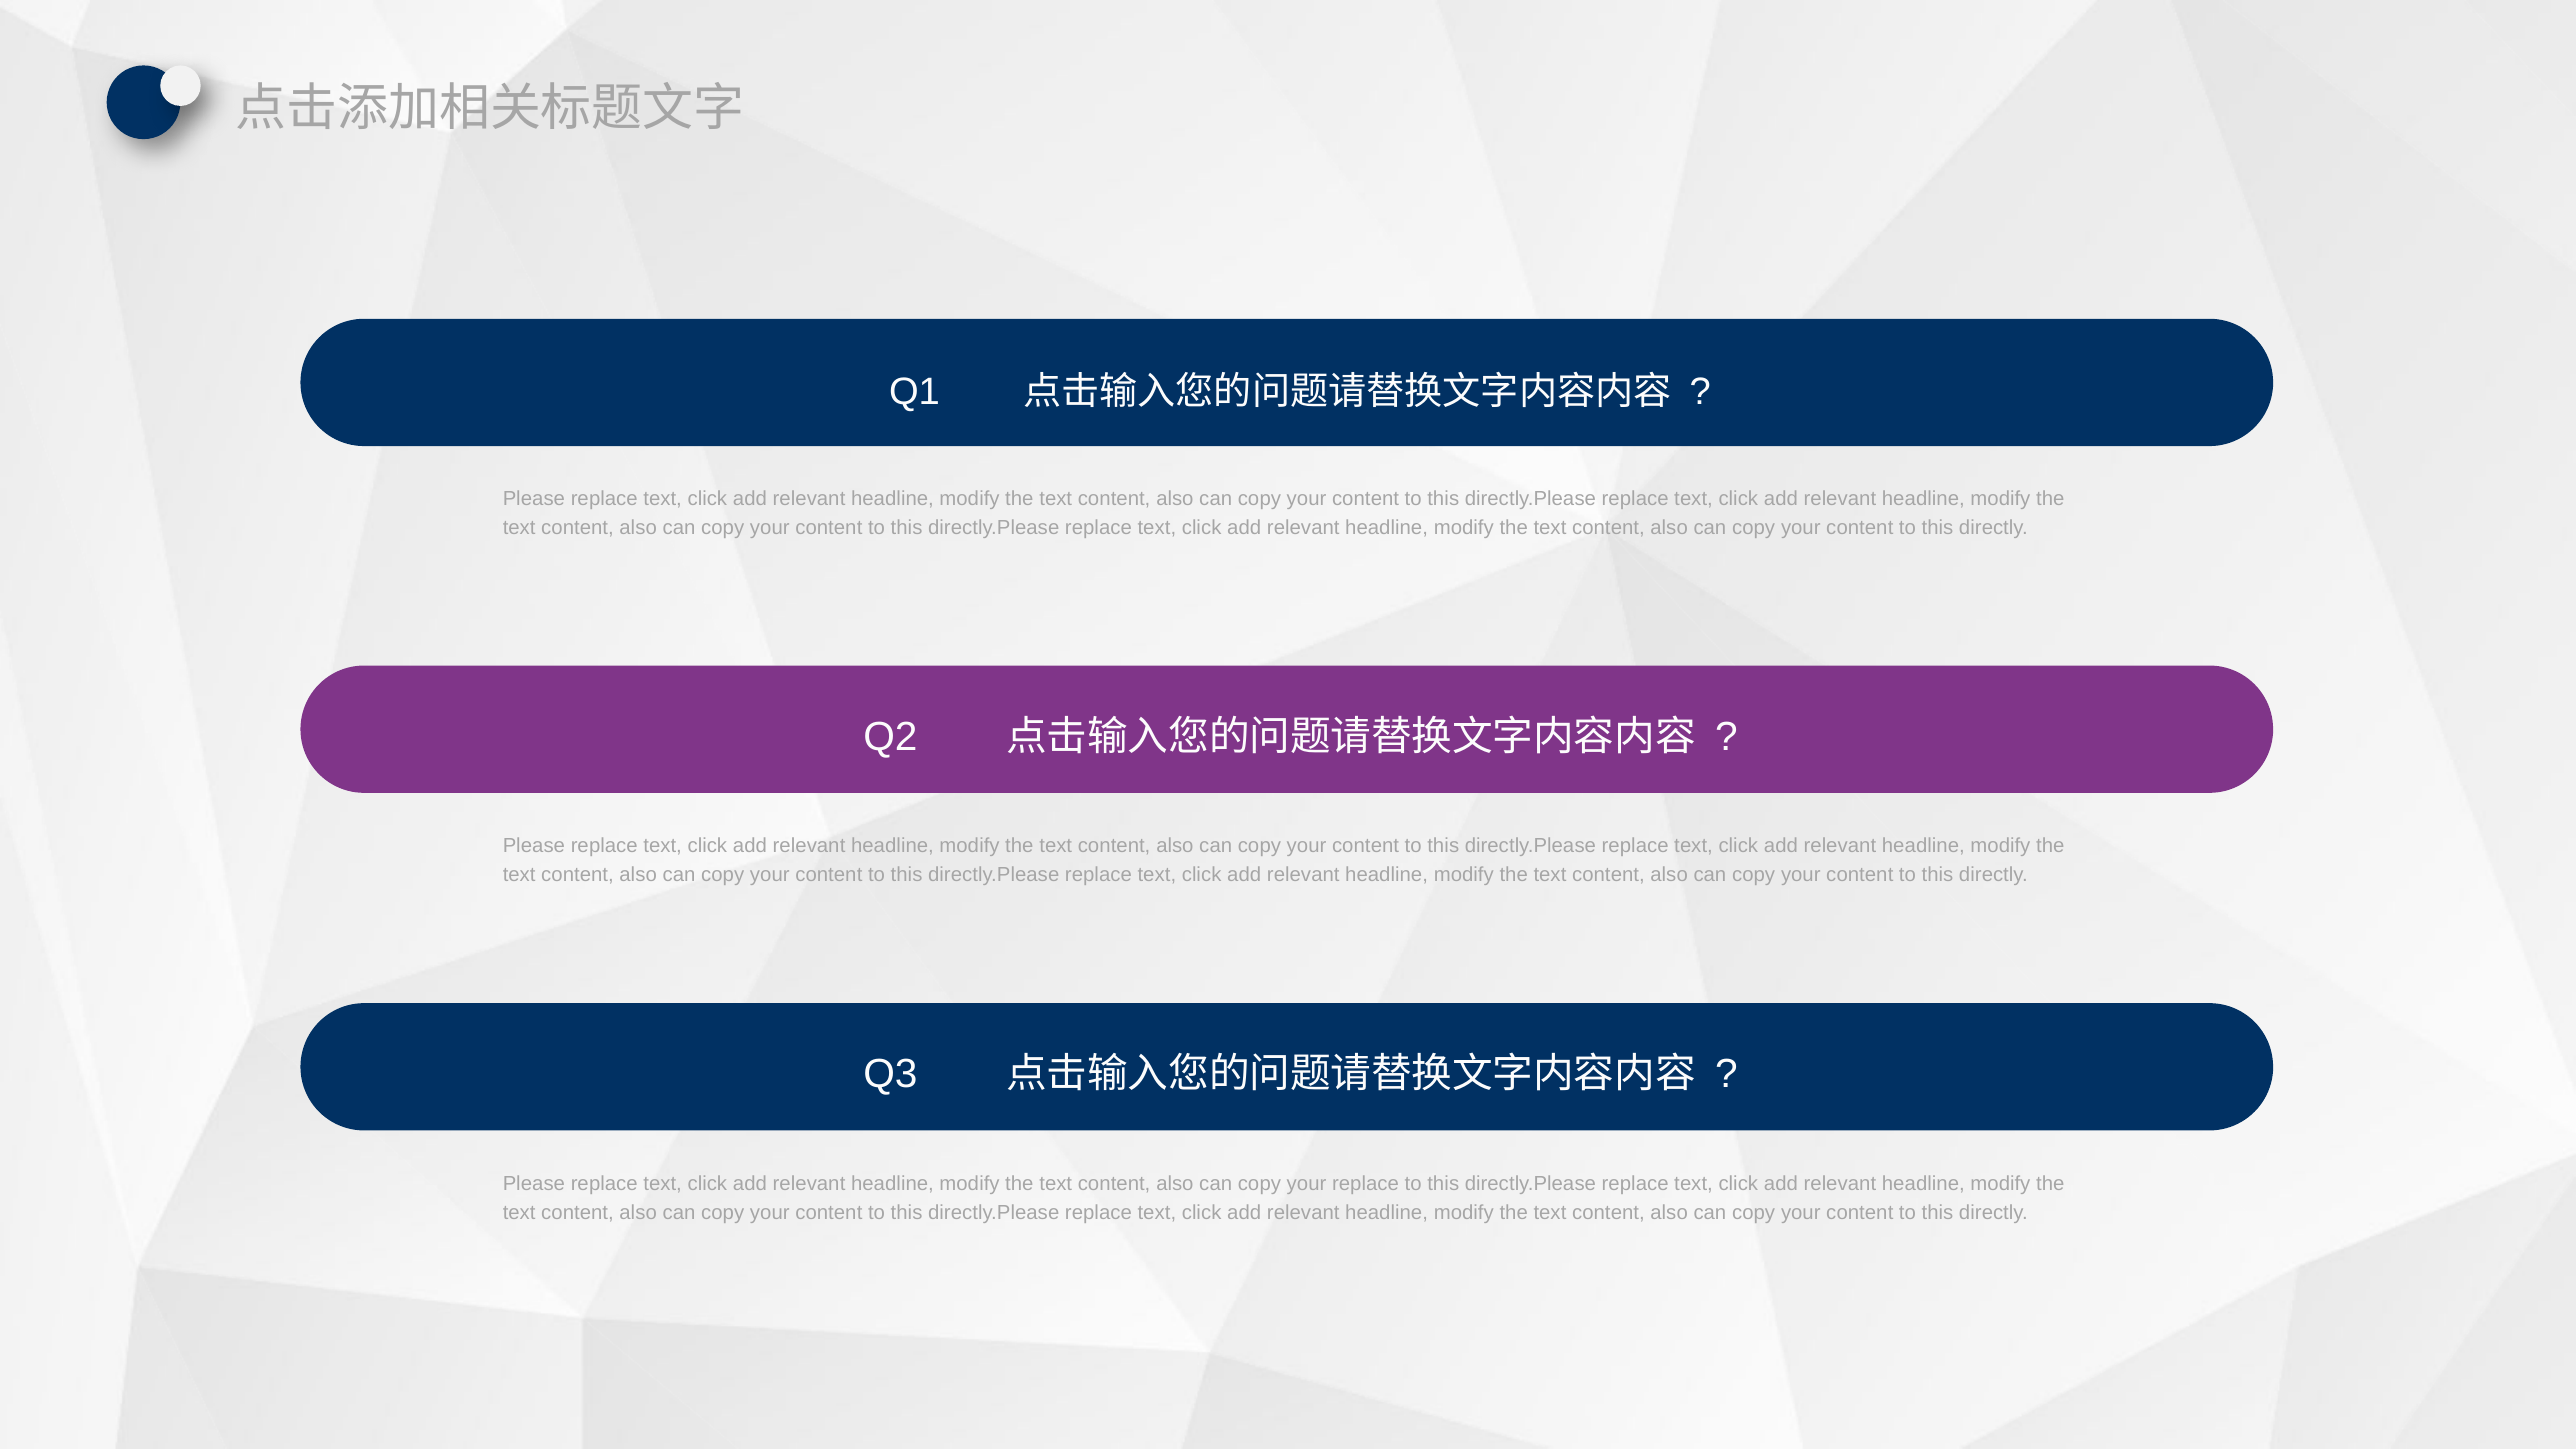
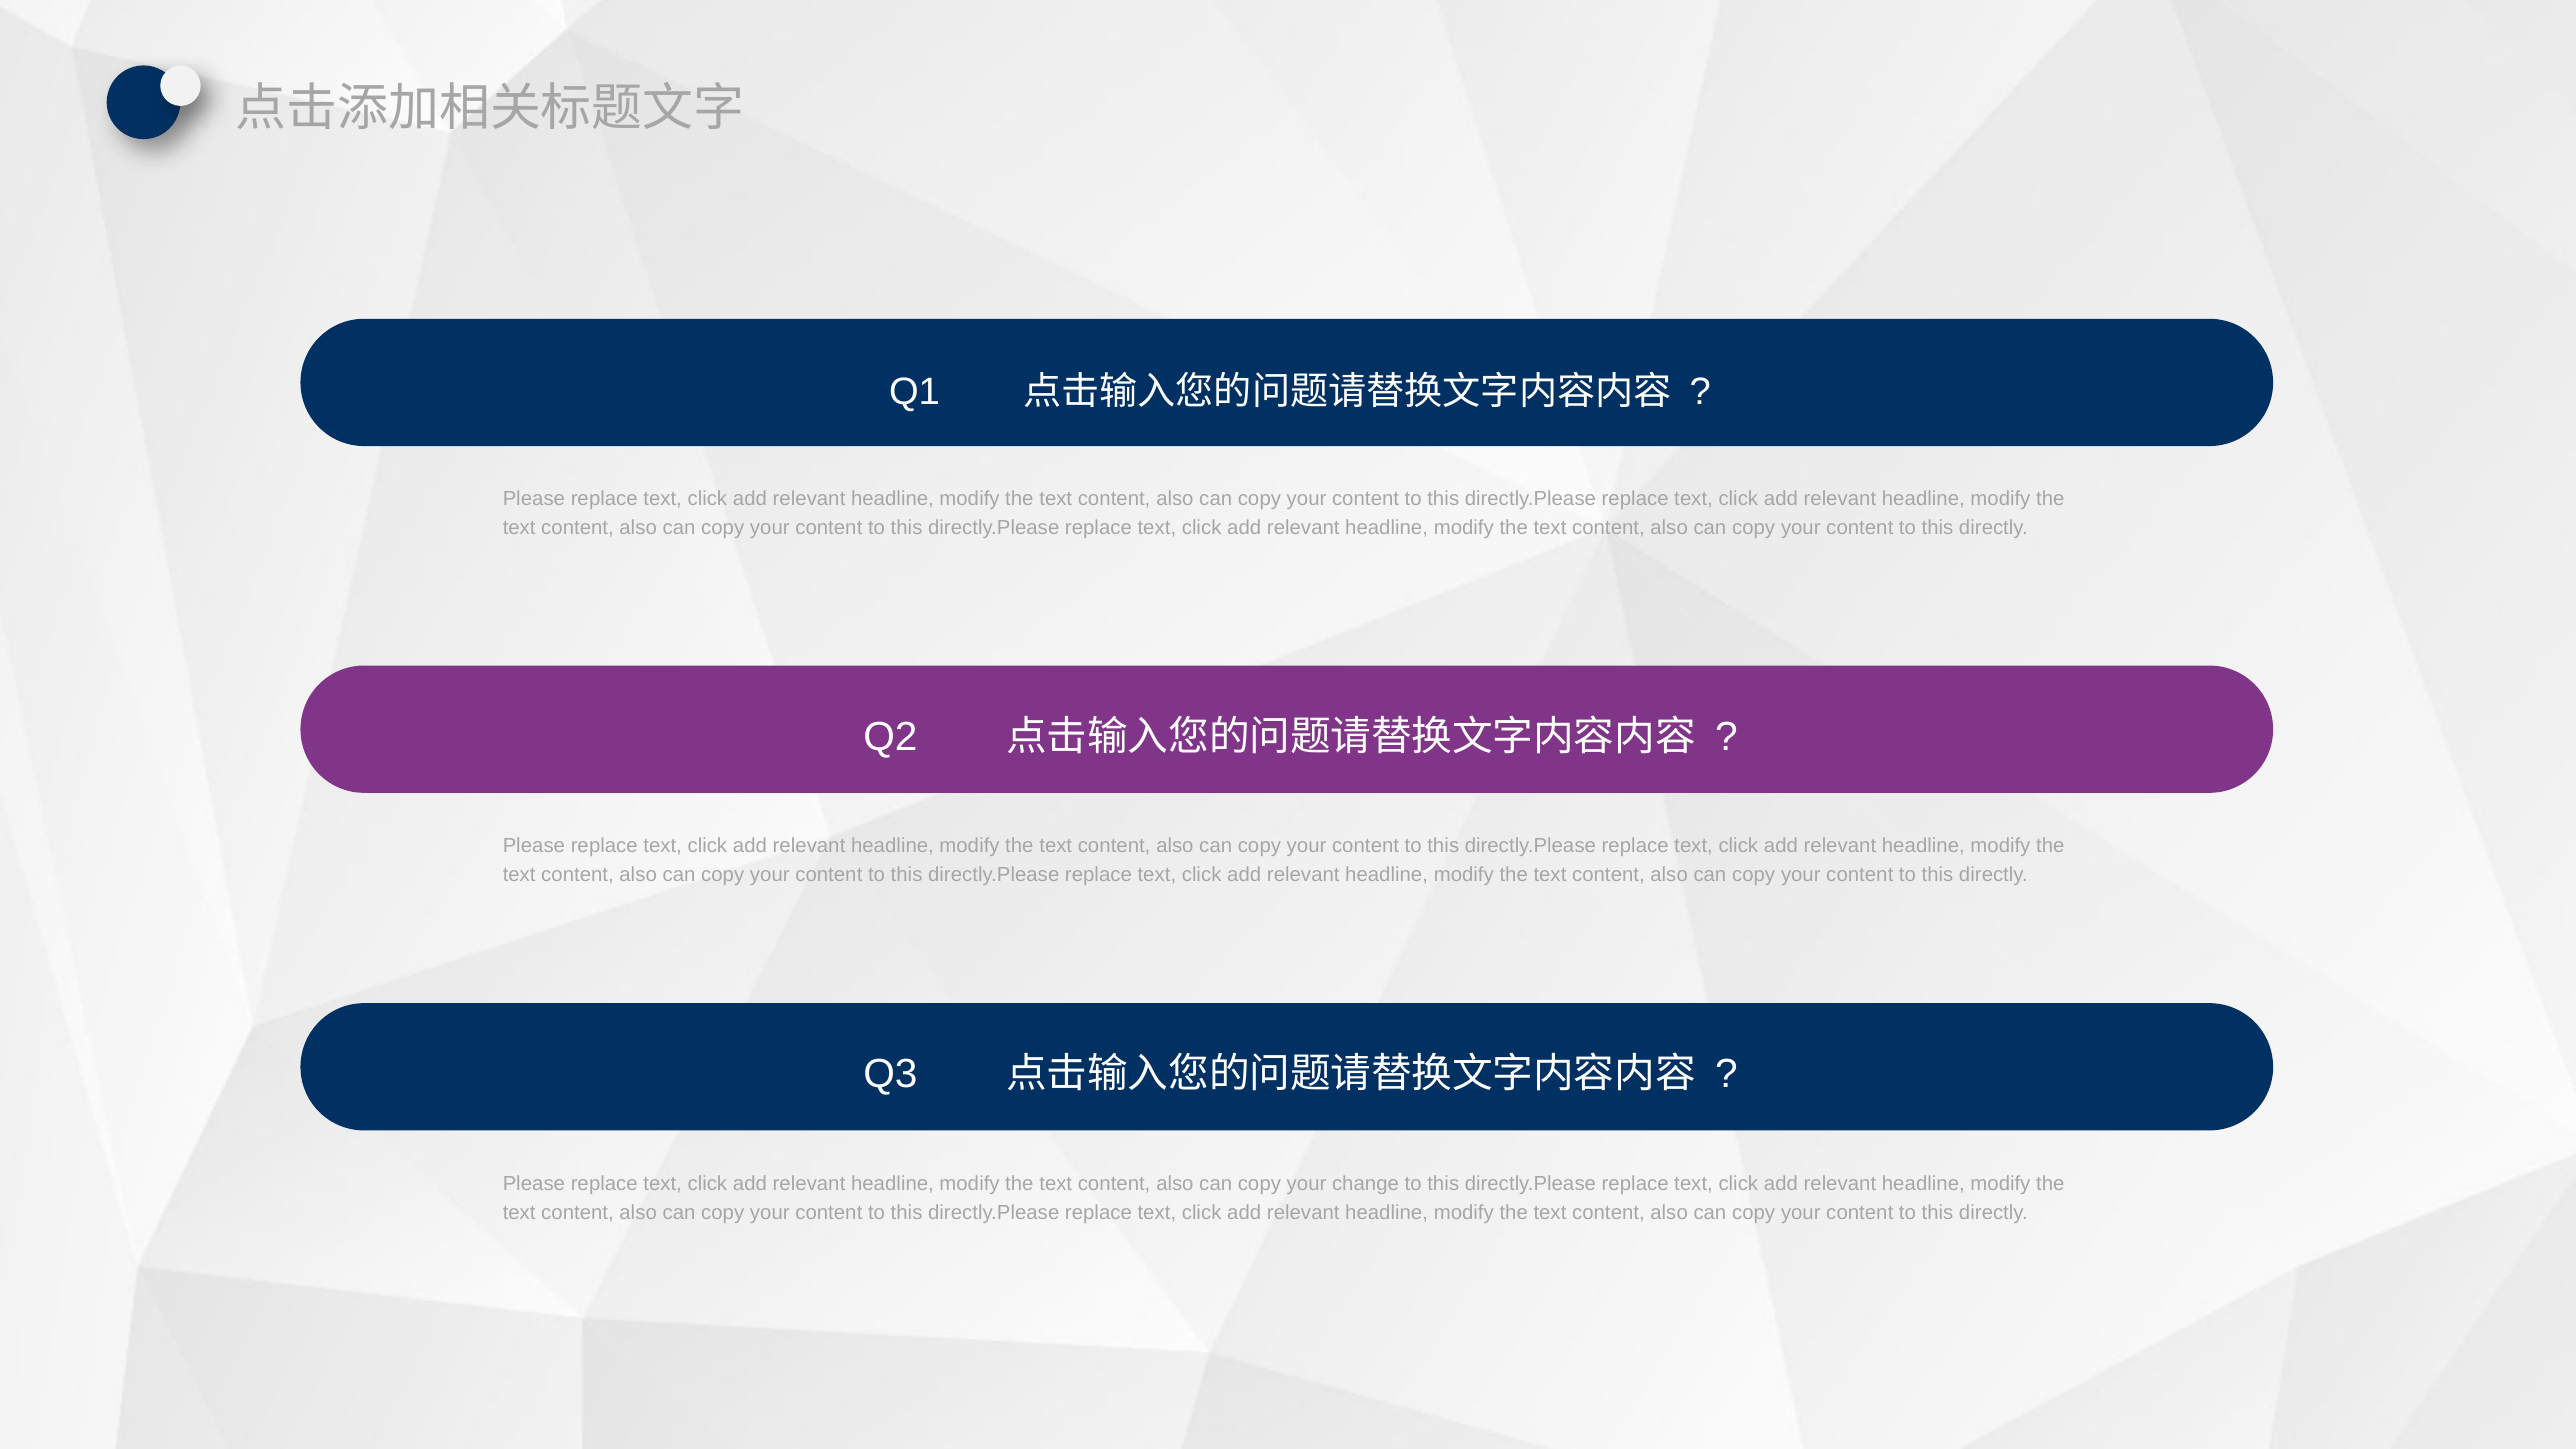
your replace: replace -> change
